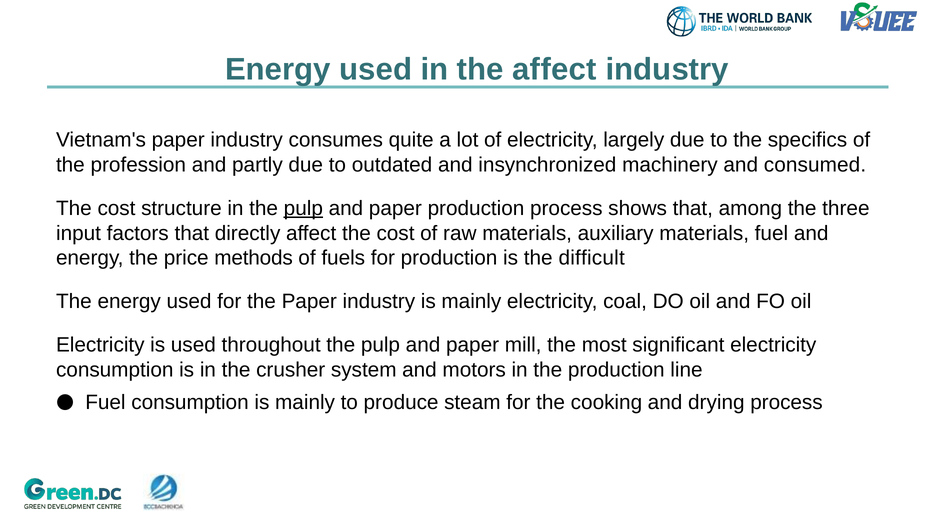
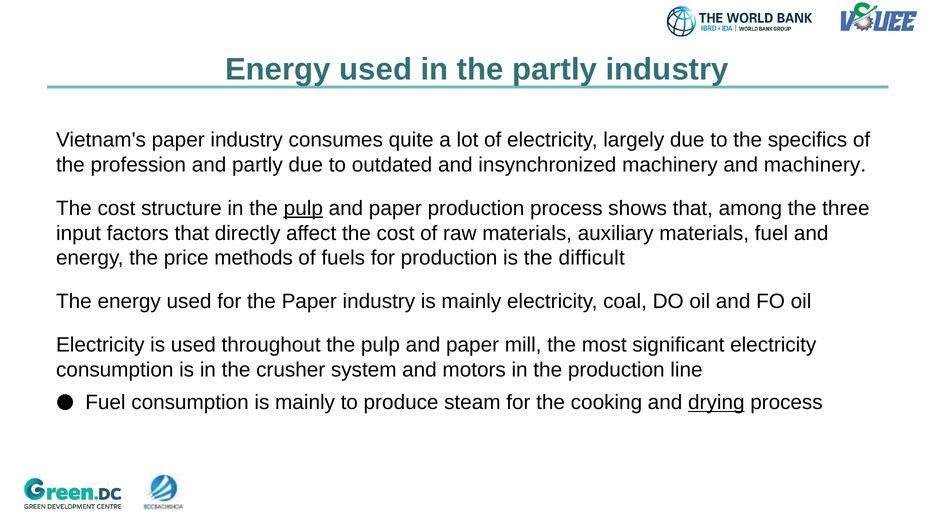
the affect: affect -> partly
and consumed: consumed -> machinery
drying underline: none -> present
